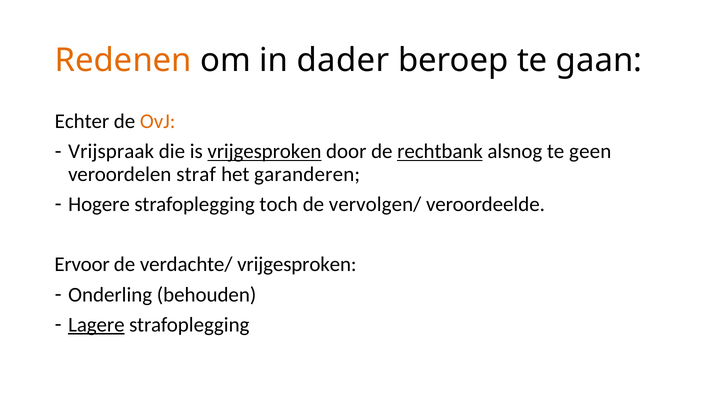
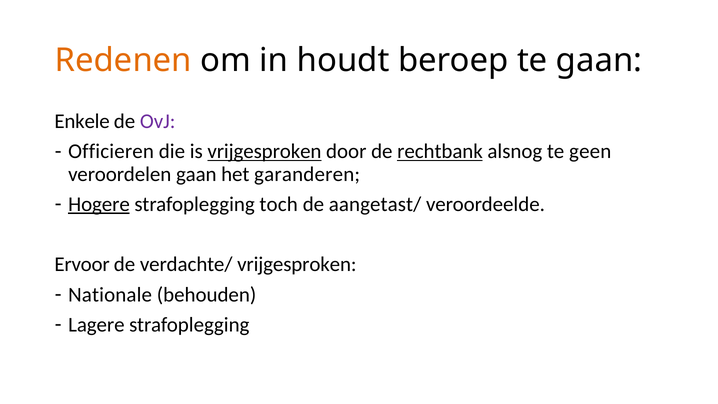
dader: dader -> houdt
Echter: Echter -> Enkele
OvJ colour: orange -> purple
Vrijspraak: Vrijspraak -> Officieren
veroordelen straf: straf -> gaan
Hogere underline: none -> present
vervolgen/: vervolgen/ -> aangetast/
Onderling: Onderling -> Nationale
Lagere underline: present -> none
